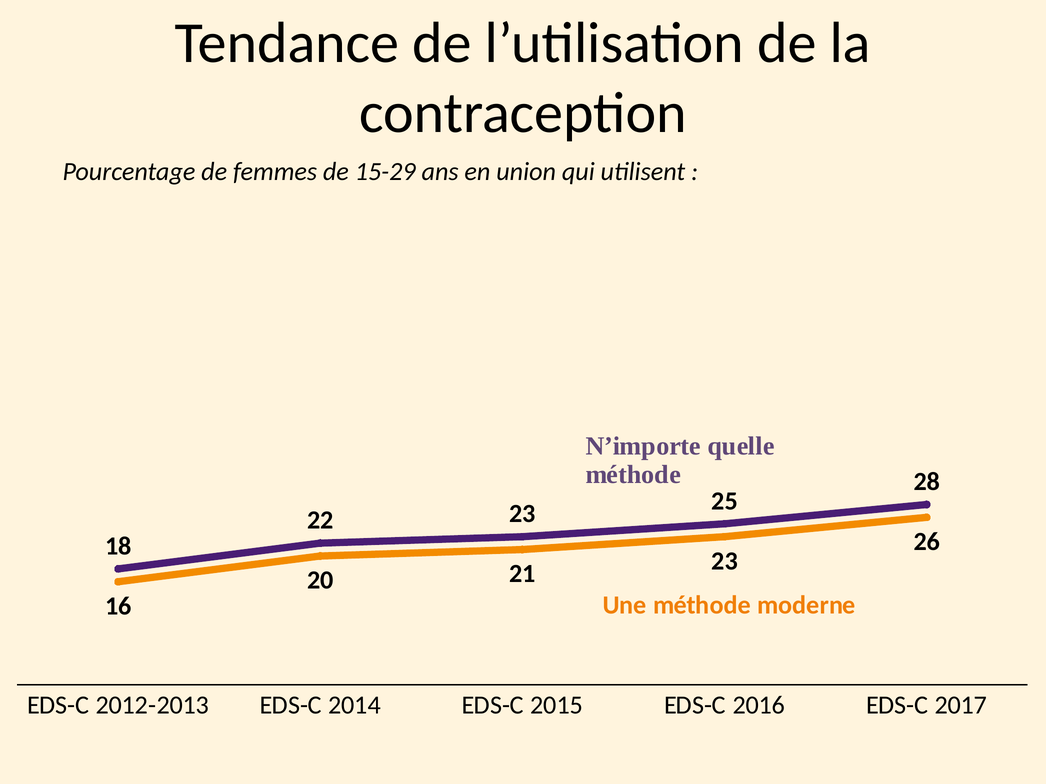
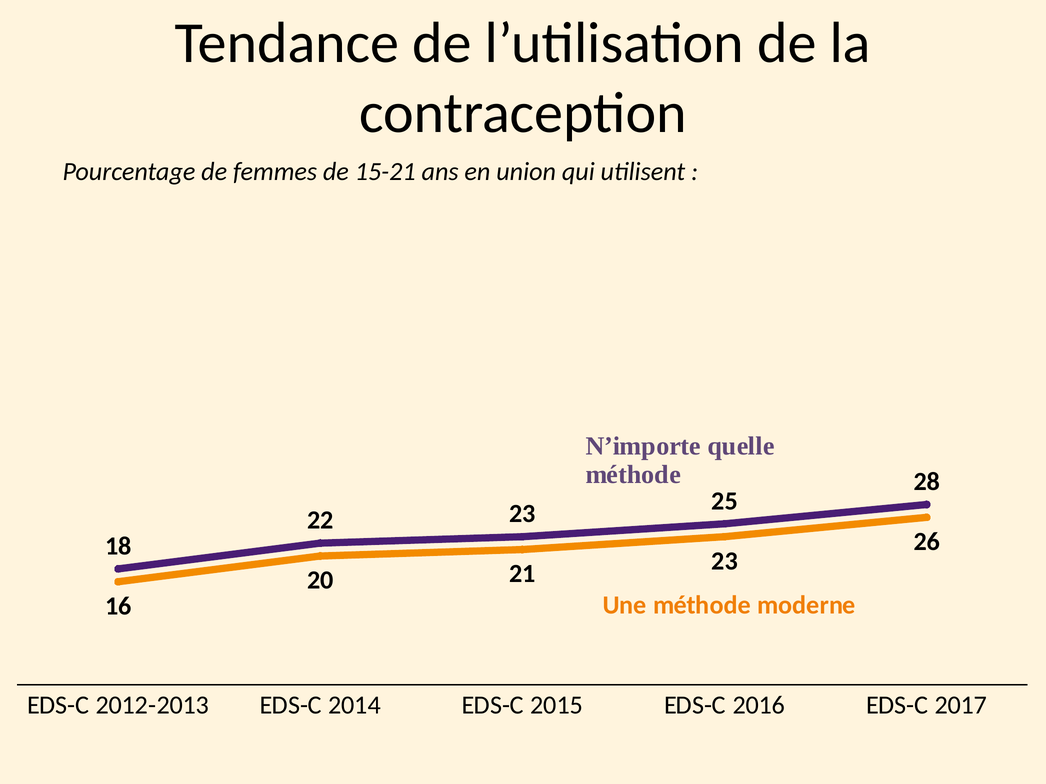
15-29: 15-29 -> 15-21
